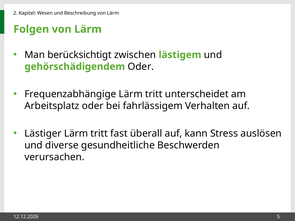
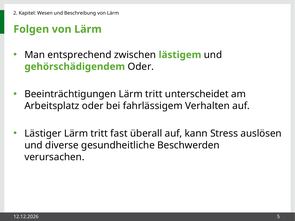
berücksichtigt: berücksichtigt -> entsprechend
Frequenzabhängige: Frequenzabhängige -> Beeinträchtigungen
